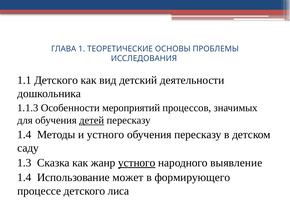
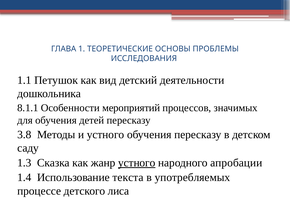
1.1 Детского: Детского -> Петушок
1.1.3: 1.1.3 -> 8.1.1
детей underline: present -> none
1.4 at (24, 135): 1.4 -> 3.8
выявление: выявление -> апробации
может: может -> текста
формирующего: формирующего -> употребляемых
